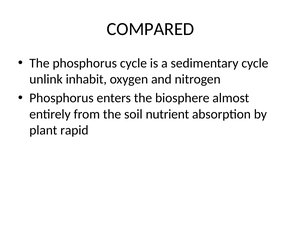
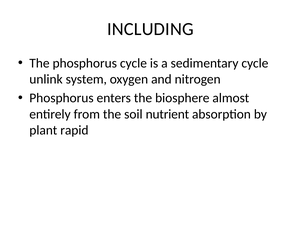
COMPARED: COMPARED -> INCLUDING
inhabit: inhabit -> system
